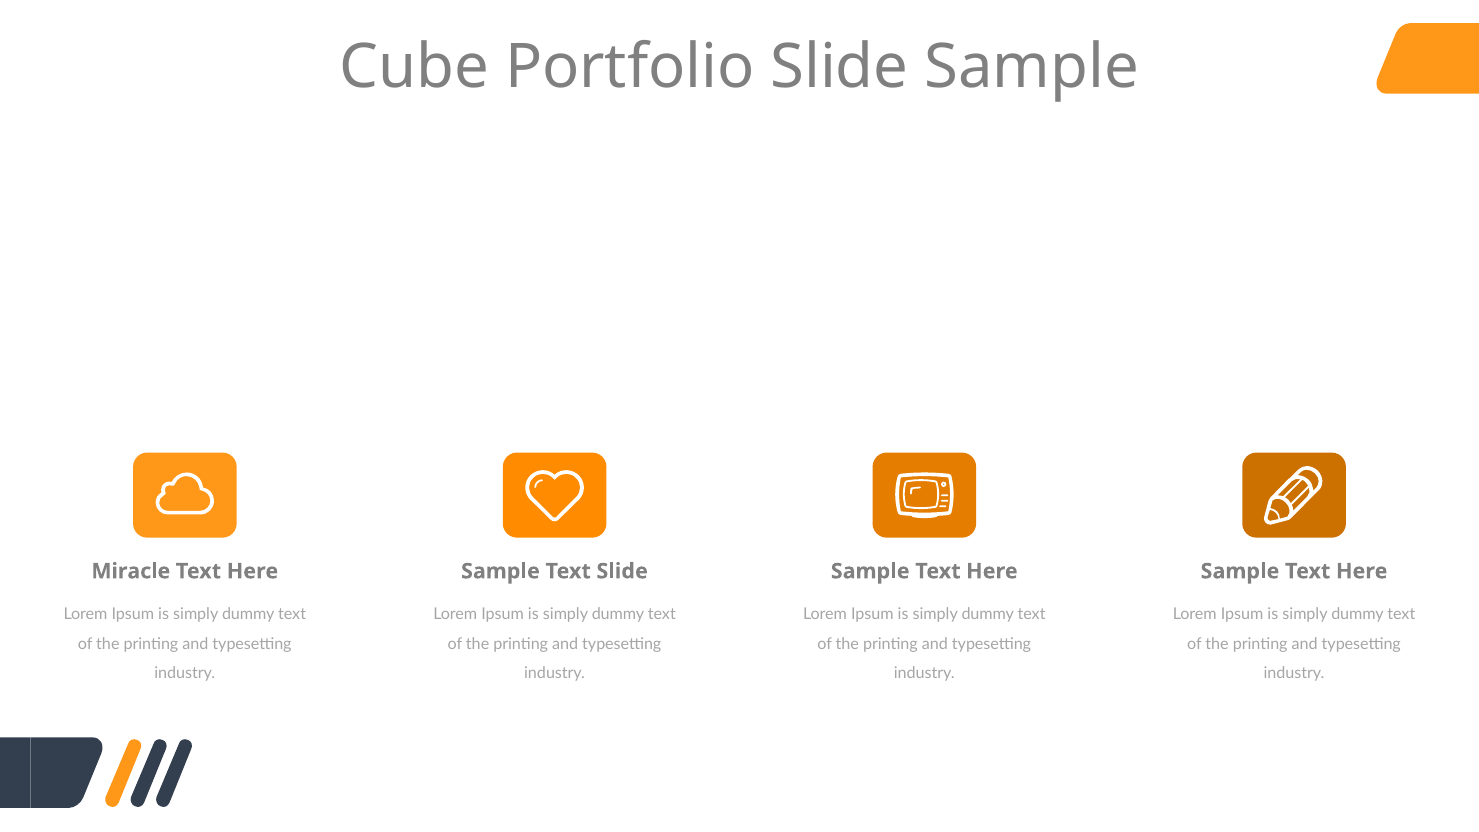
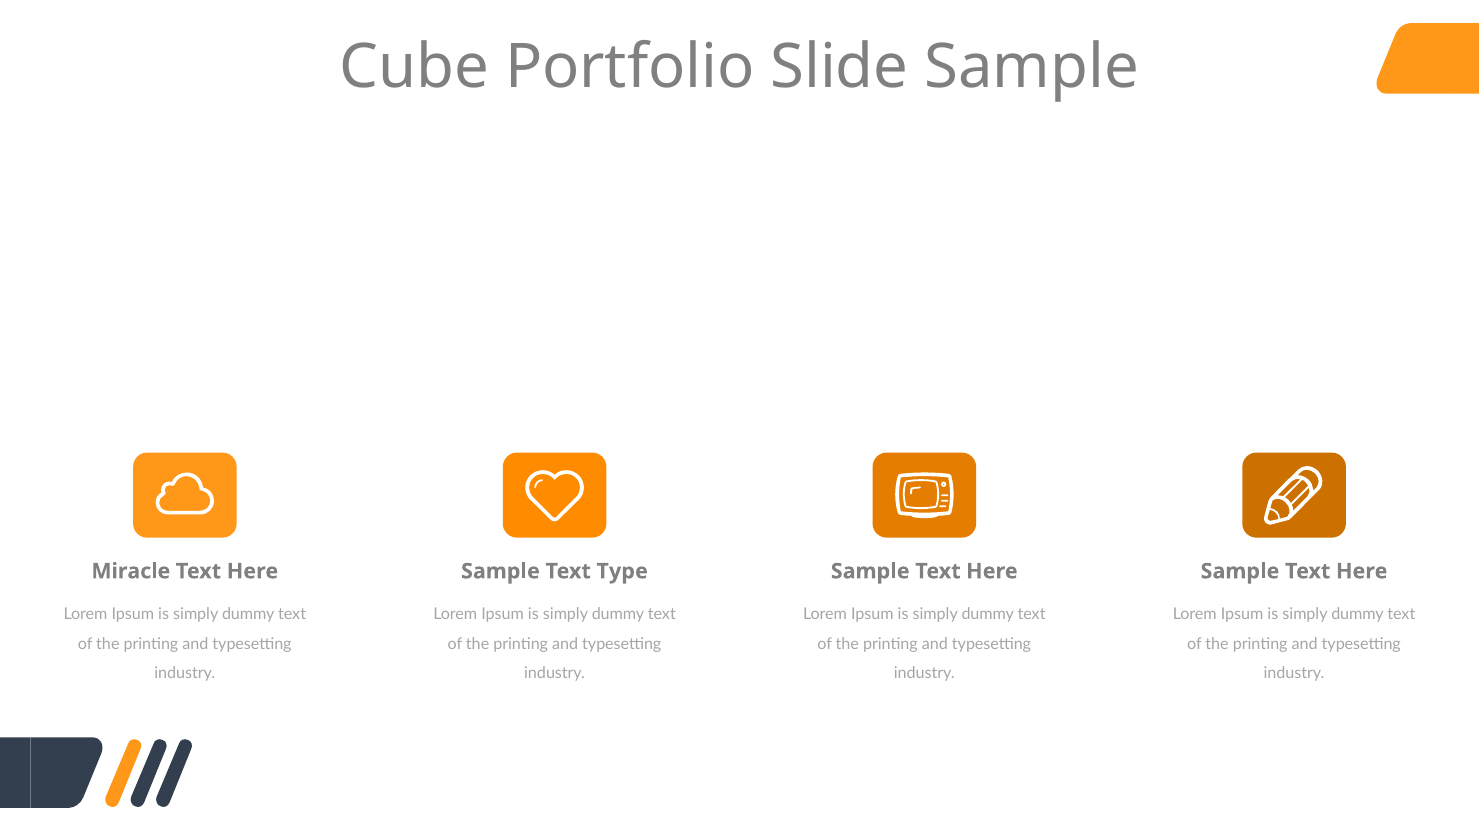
Text Slide: Slide -> Type
